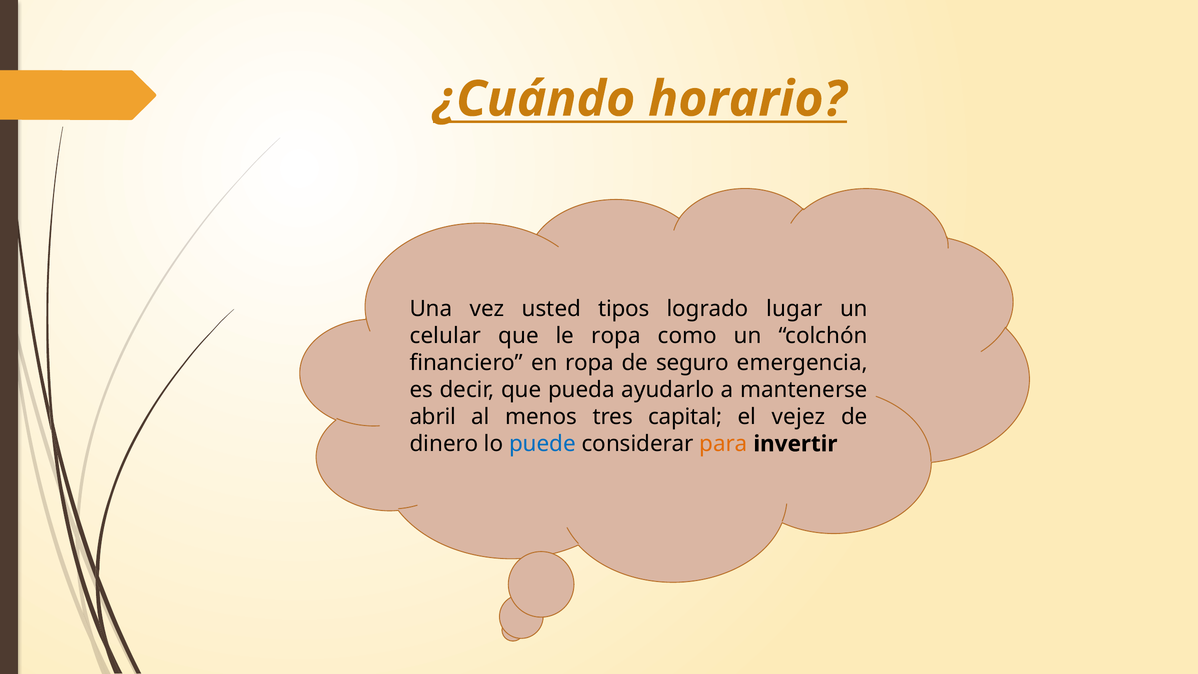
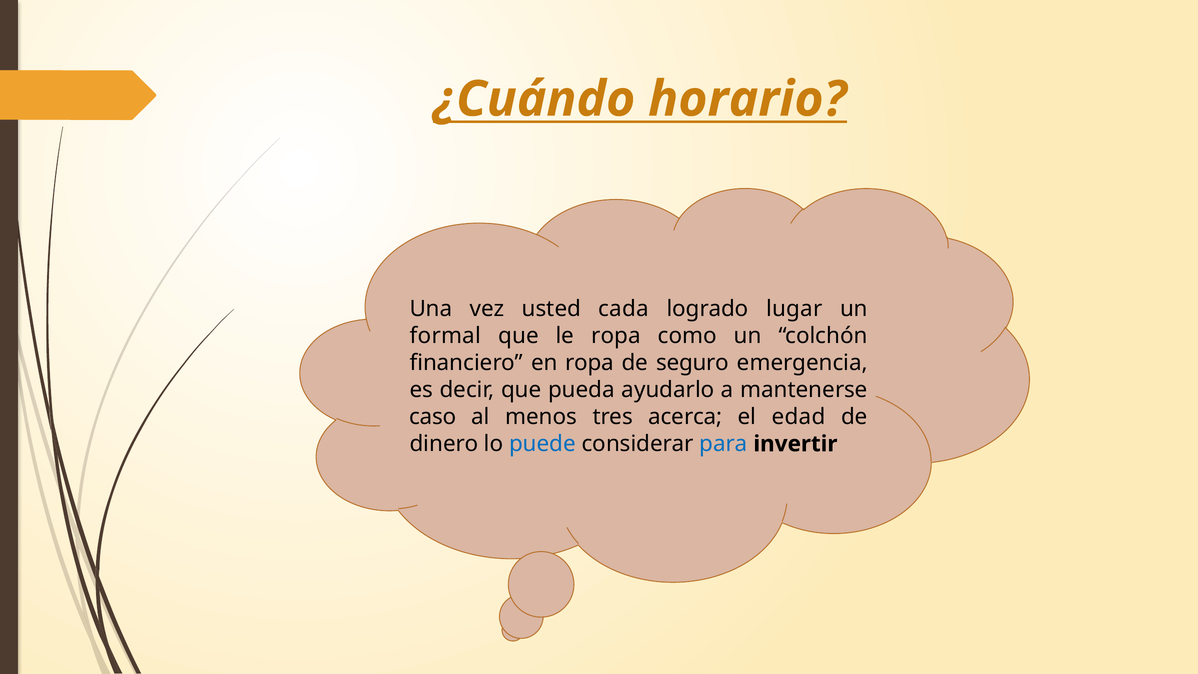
tipos: tipos -> cada
celular: celular -> formal
abril: abril -> caso
capital: capital -> acerca
vejez: vejez -> edad
para colour: orange -> blue
